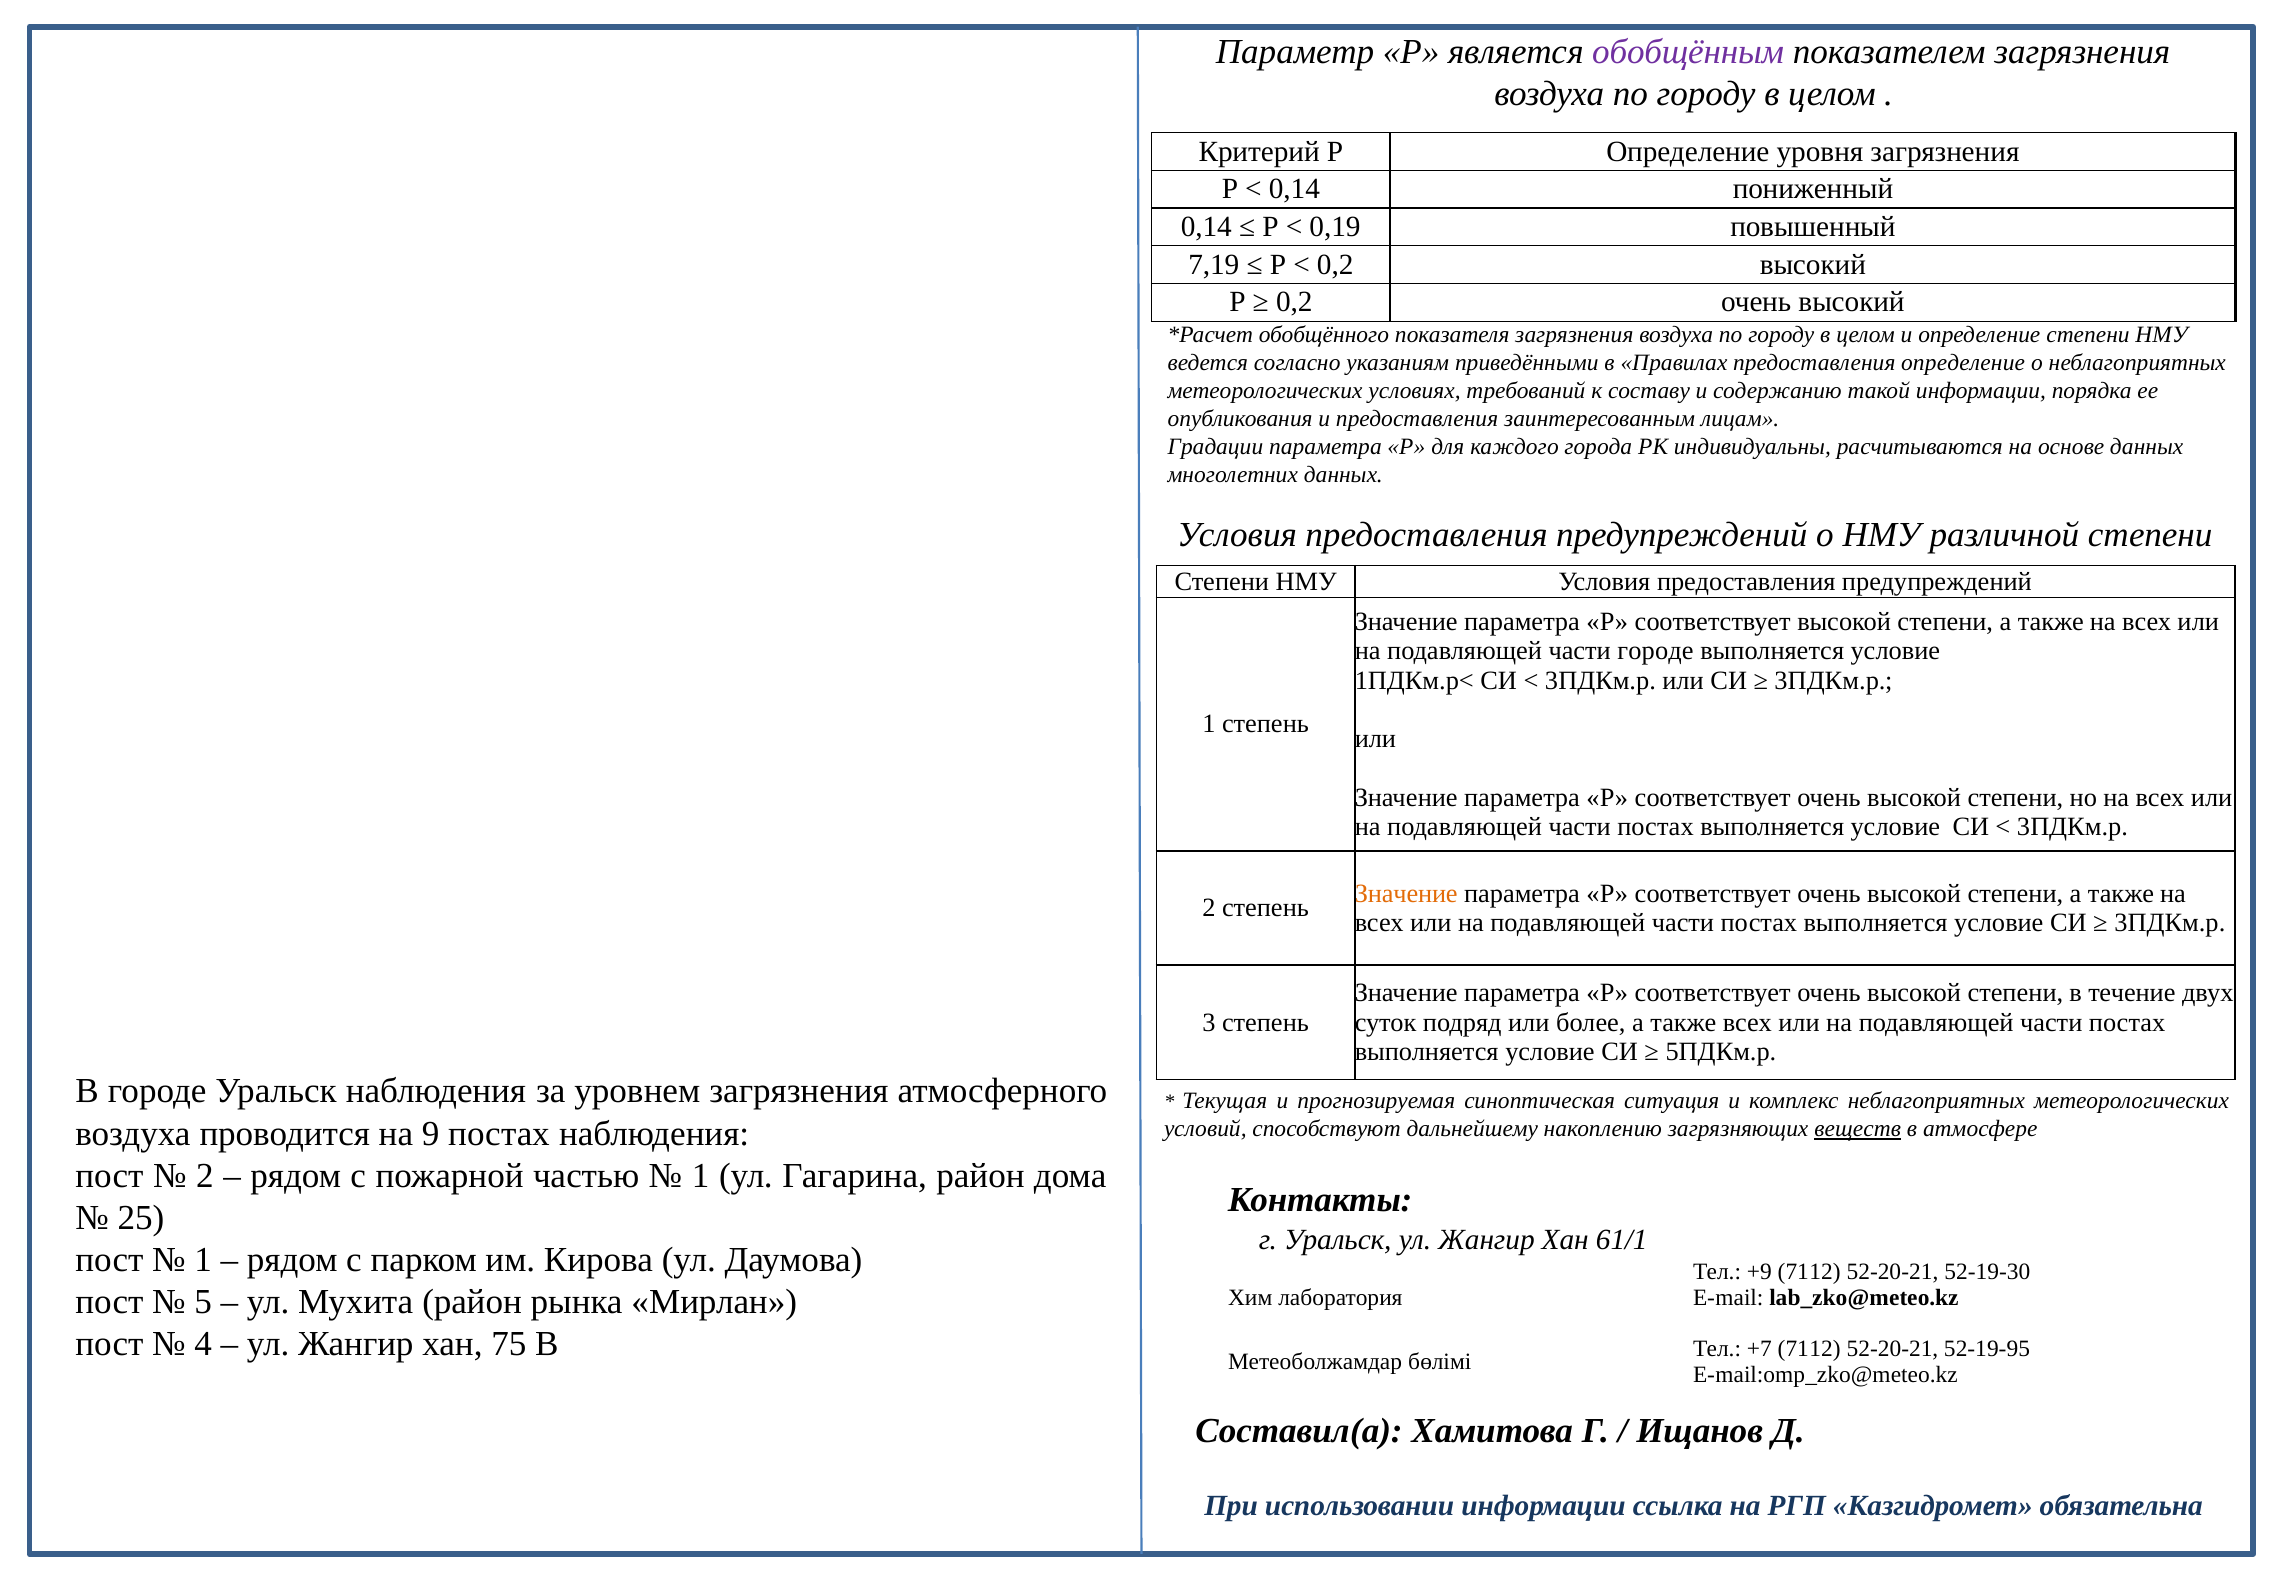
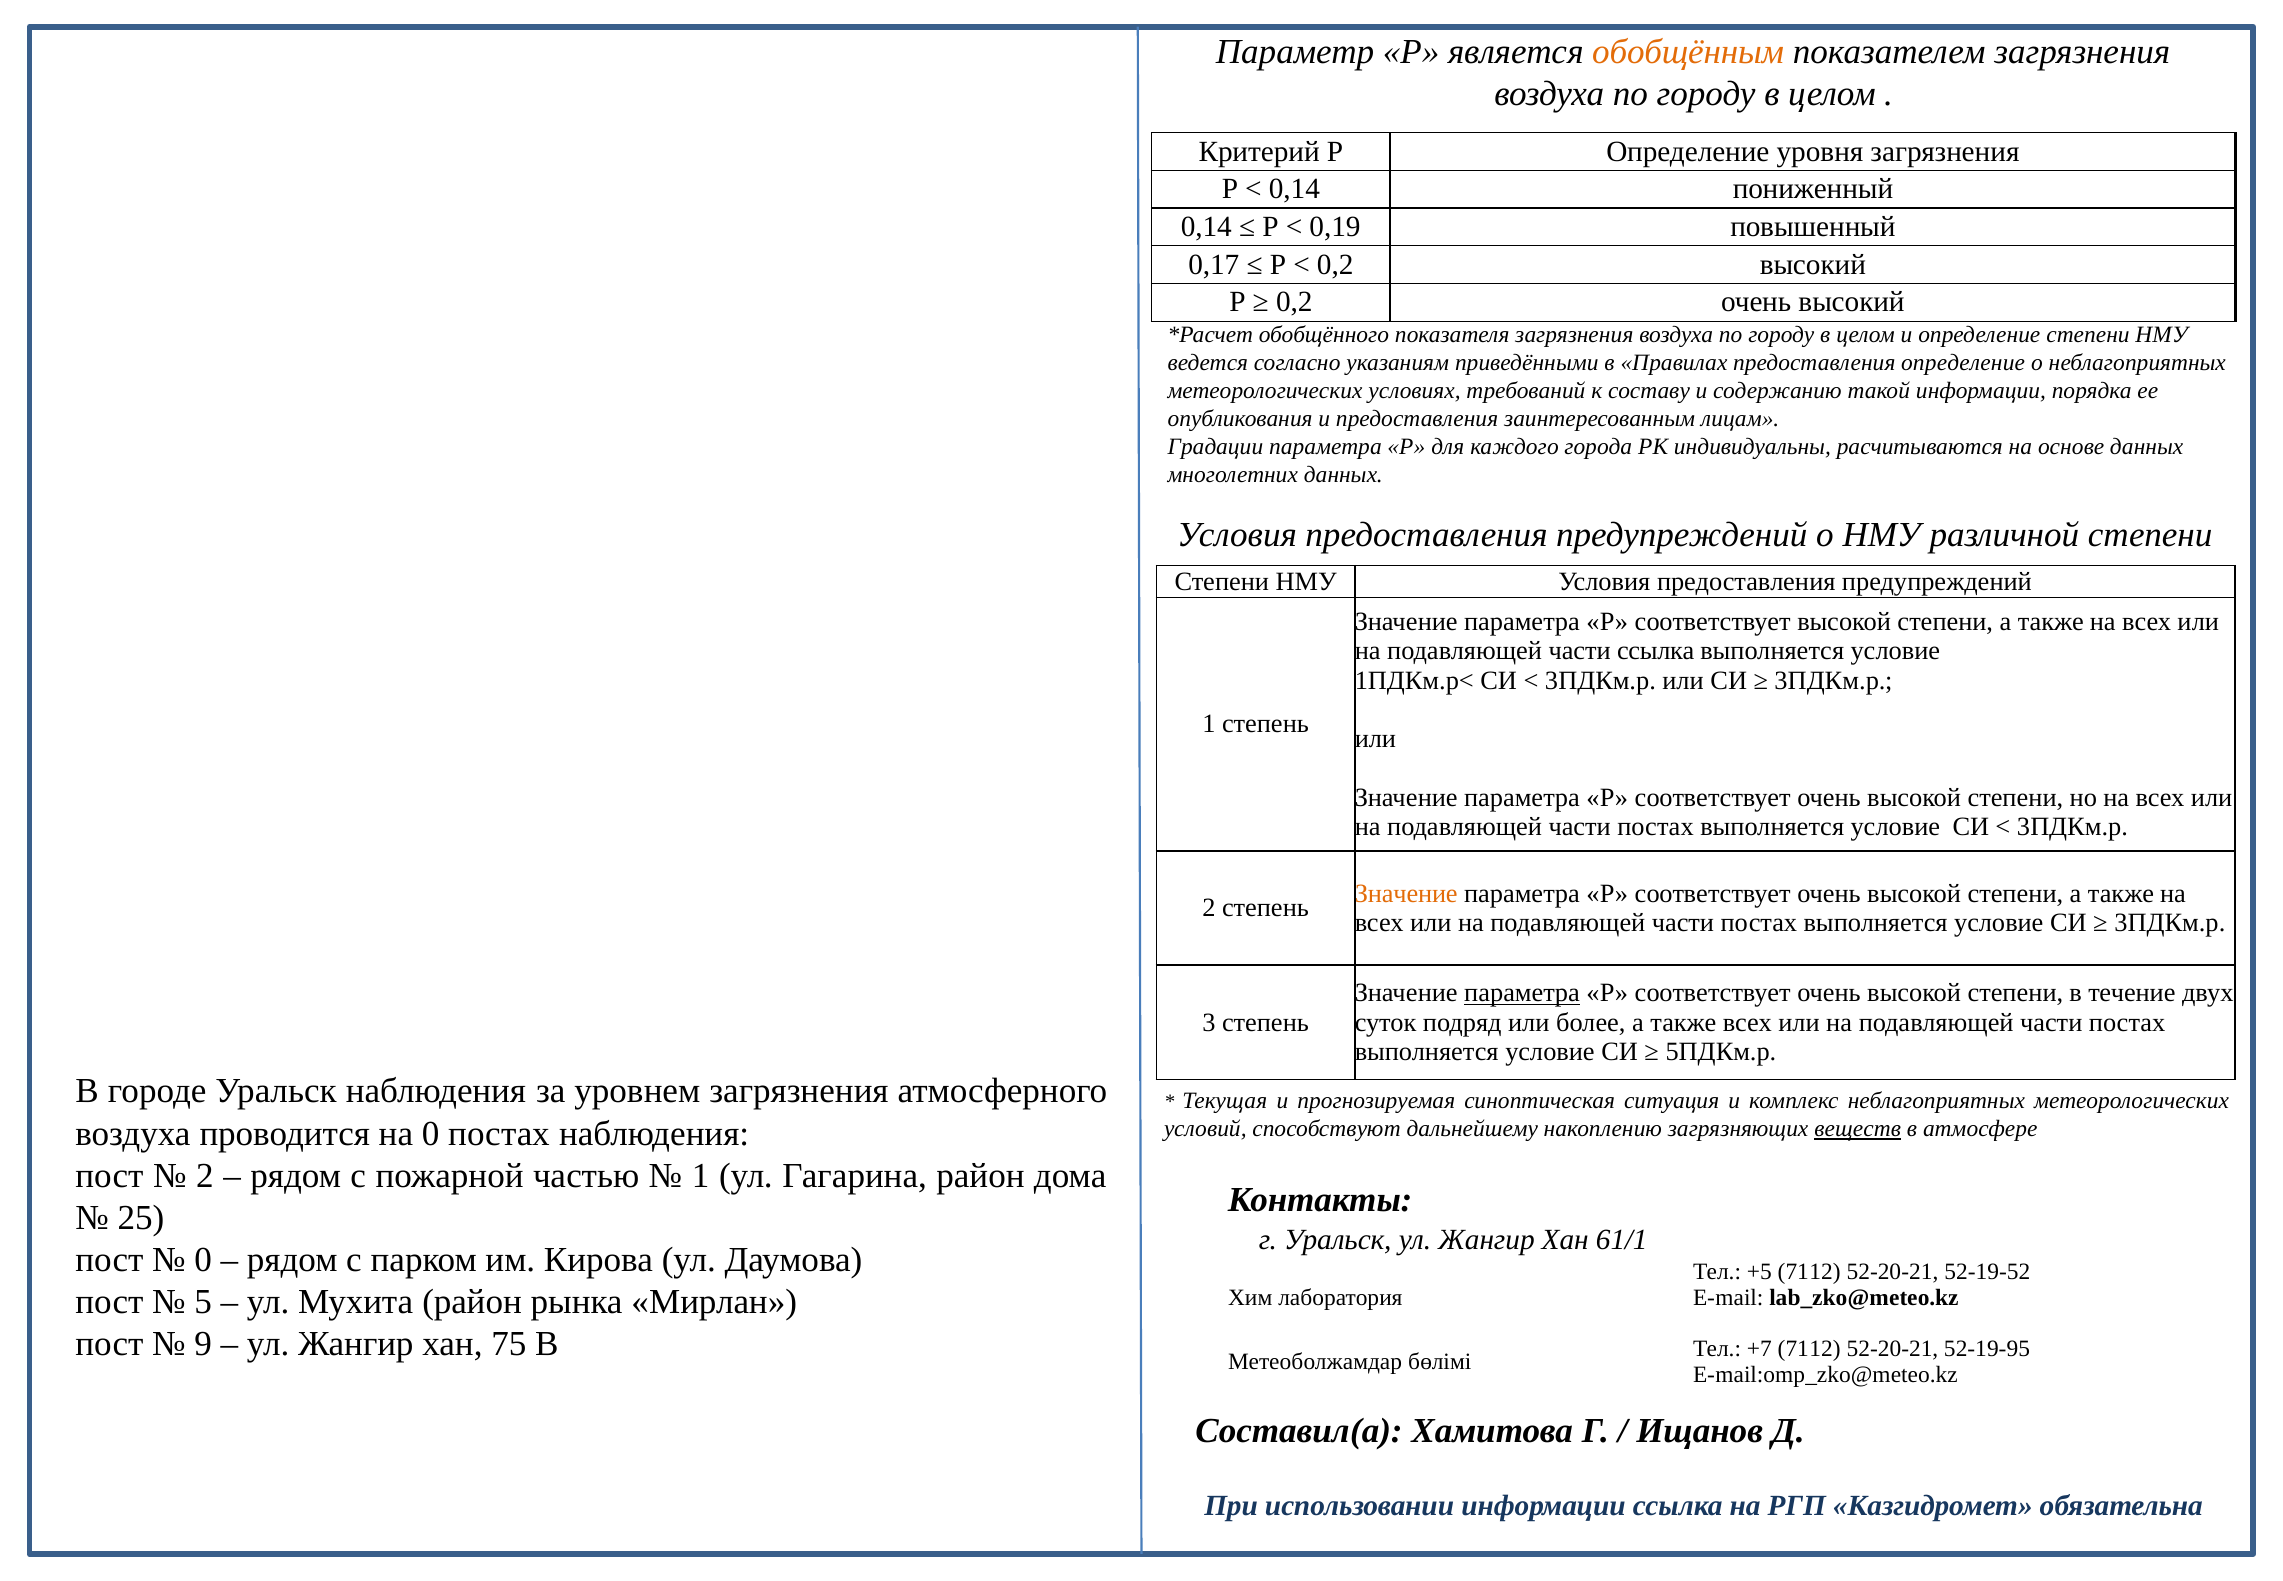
обобщённым colour: purple -> orange
7,19: 7,19 -> 0,17
части городе: городе -> ссылка
параметра at (1522, 993) underline: none -> present
на 9: 9 -> 0
1 at (203, 1260): 1 -> 0
+9: +9 -> +5
52-19-30: 52-19-30 -> 52-19-52
4: 4 -> 9
